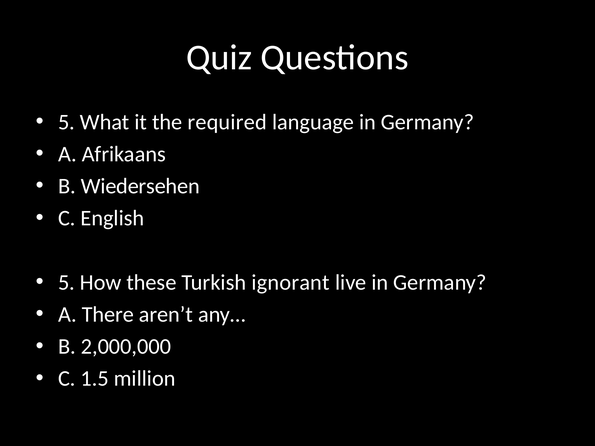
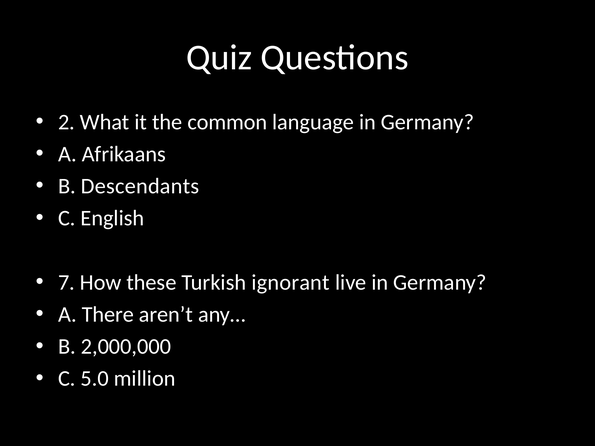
5 at (66, 122): 5 -> 2
required: required -> common
Wiedersehen: Wiedersehen -> Descendants
5 at (66, 283): 5 -> 7
1.5: 1.5 -> 5.0
